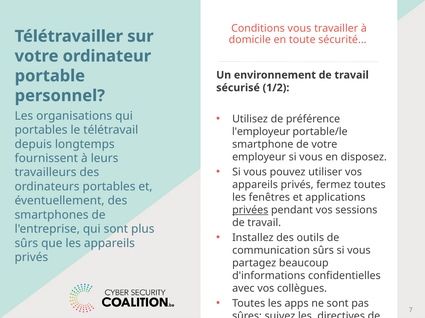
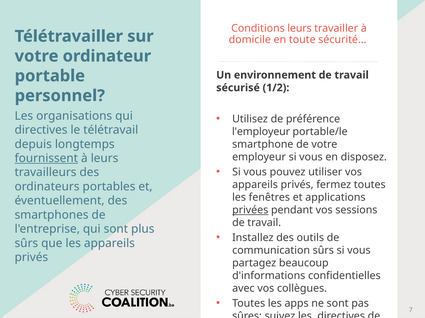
Conditions vous: vous -> leurs
portables at (41, 130): portables -> directives
fournissent underline: none -> present
